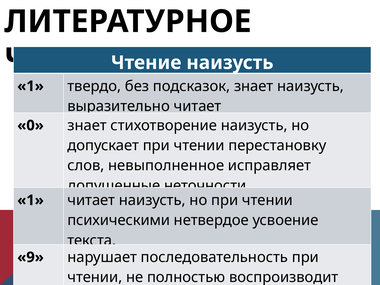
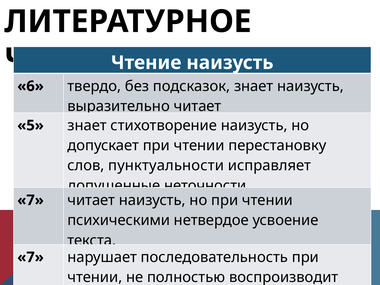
1 at (31, 86): 1 -> 6
0: 0 -> 5
невыполненное: невыполненное -> пунктуальности
1 at (31, 200): 1 -> 7
9 at (31, 257): 9 -> 7
